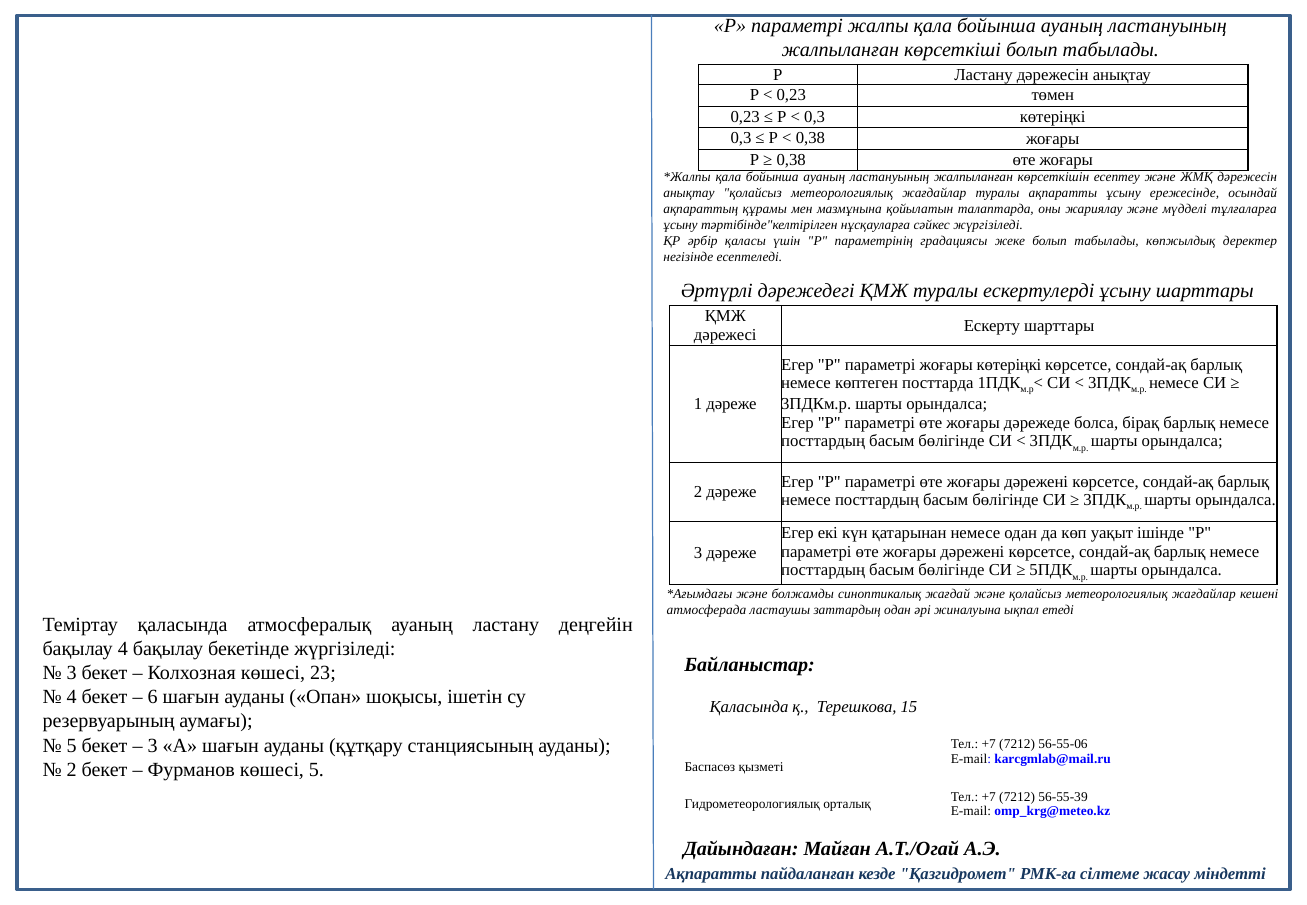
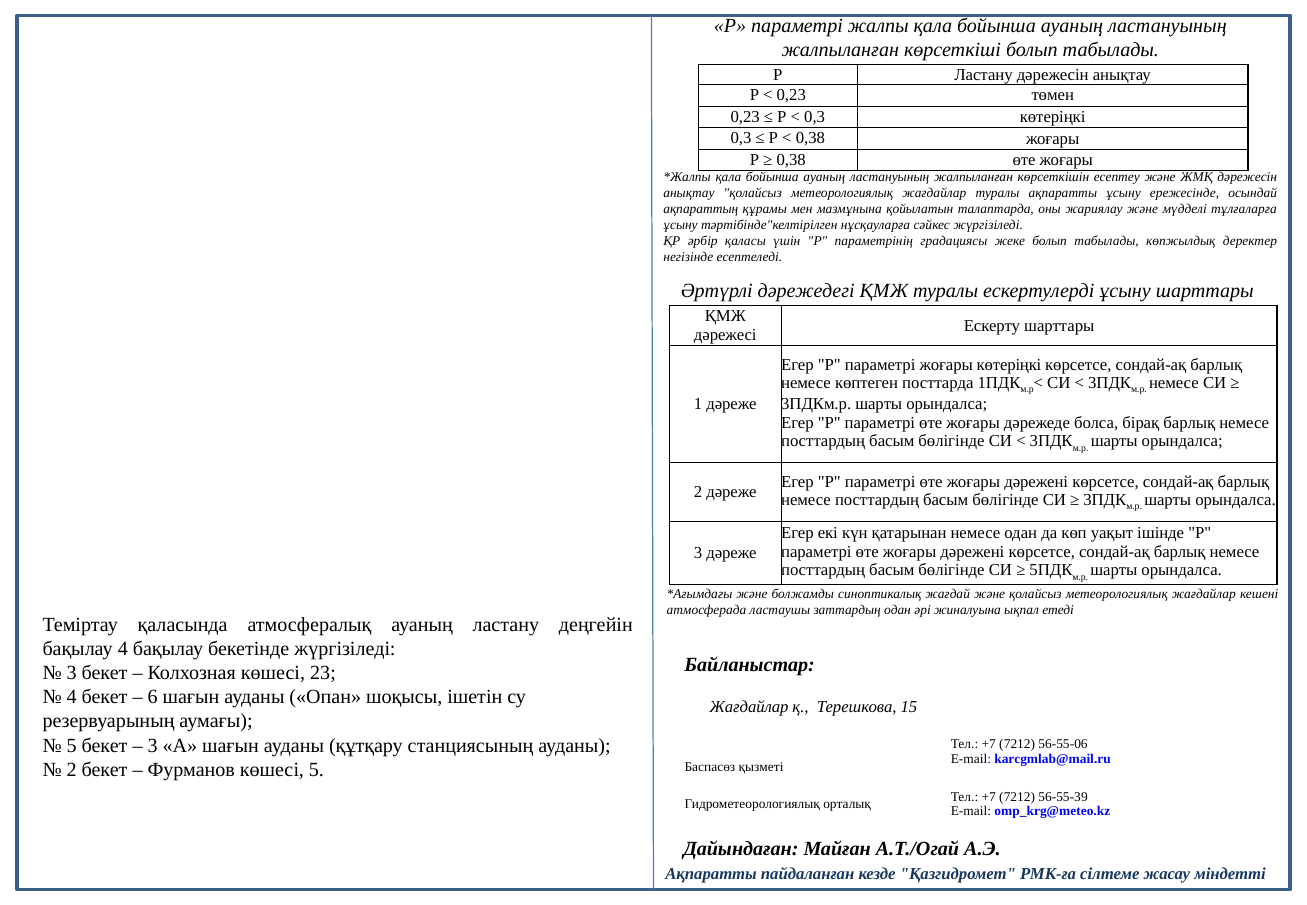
Қаласында at (749, 707): Қаласында -> Жағдайлар
